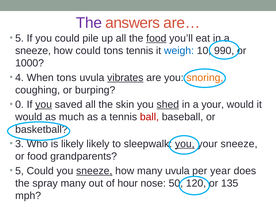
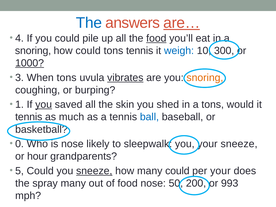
The at (89, 23) colour: purple -> blue
are… underline: none -> present
5 at (19, 38): 5 -> 4
sneeze at (33, 51): sneeze -> snoring
990: 990 -> 300
1000 underline: none -> present
4: 4 -> 3
0: 0 -> 1
shed underline: present -> none
a your: your -> tons
would at (29, 117): would -> tennis
ball colour: red -> blue
3: 3 -> 0
is likely: likely -> nose
you at (185, 144) underline: present -> none
or food: food -> hour
many uvula: uvula -> could
per year: year -> your
of hour: hour -> food
120: 120 -> 200
135: 135 -> 993
